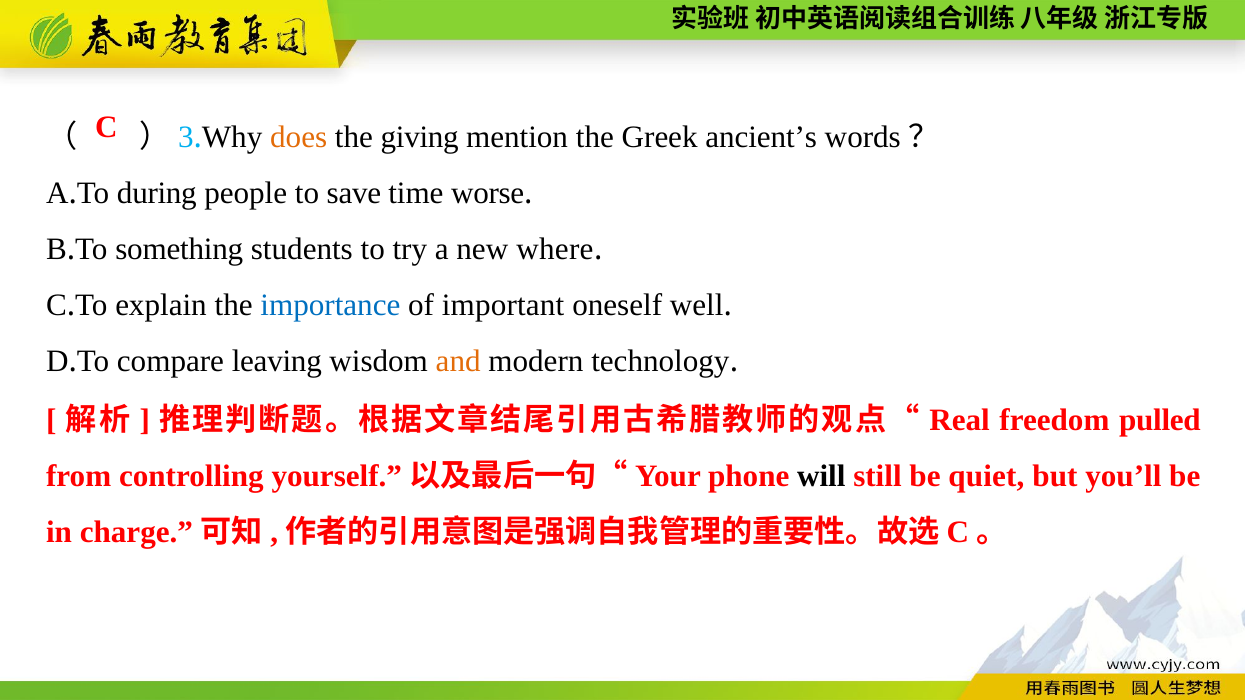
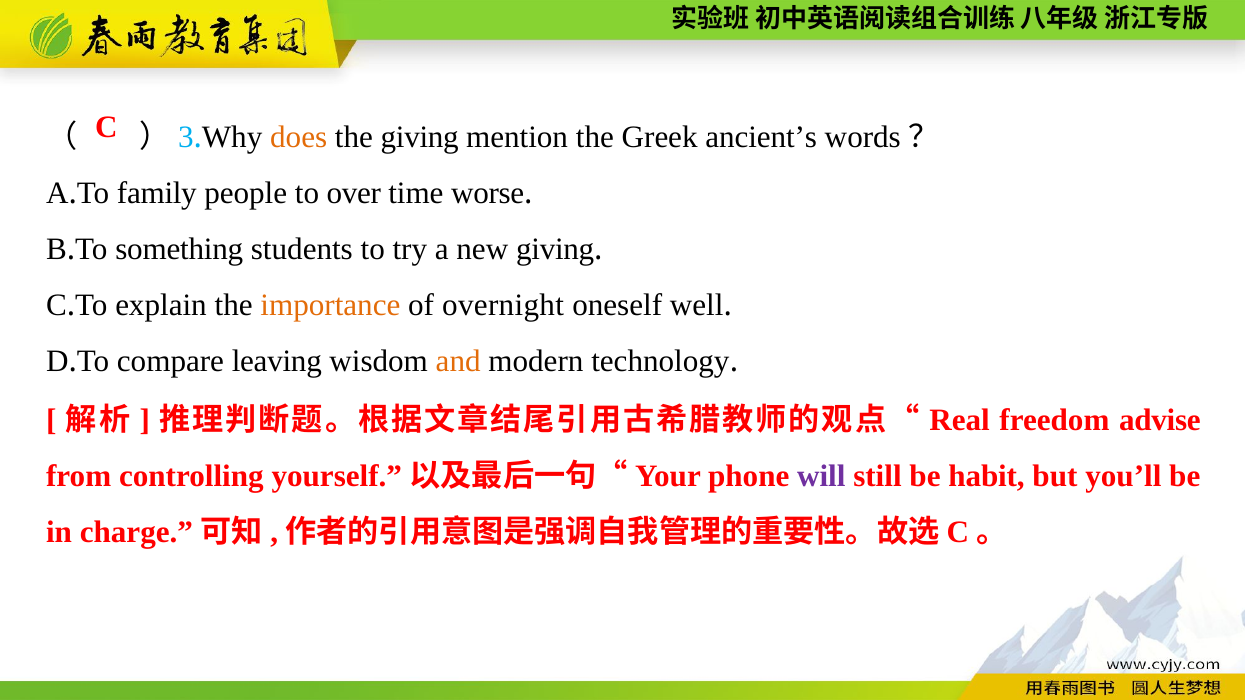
during: during -> family
save: save -> over
new where: where -> giving
importance colour: blue -> orange
important: important -> overnight
pulled: pulled -> advise
will colour: black -> purple
quiet: quiet -> habit
